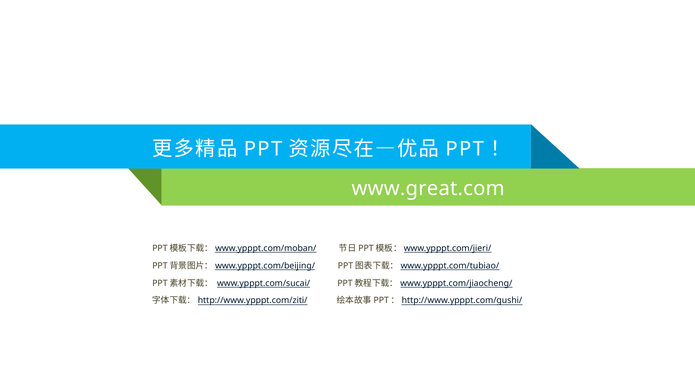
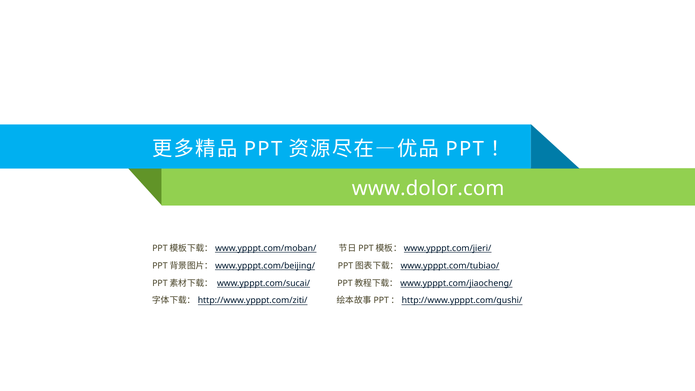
www.great.com: www.great.com -> www.dolor.com
